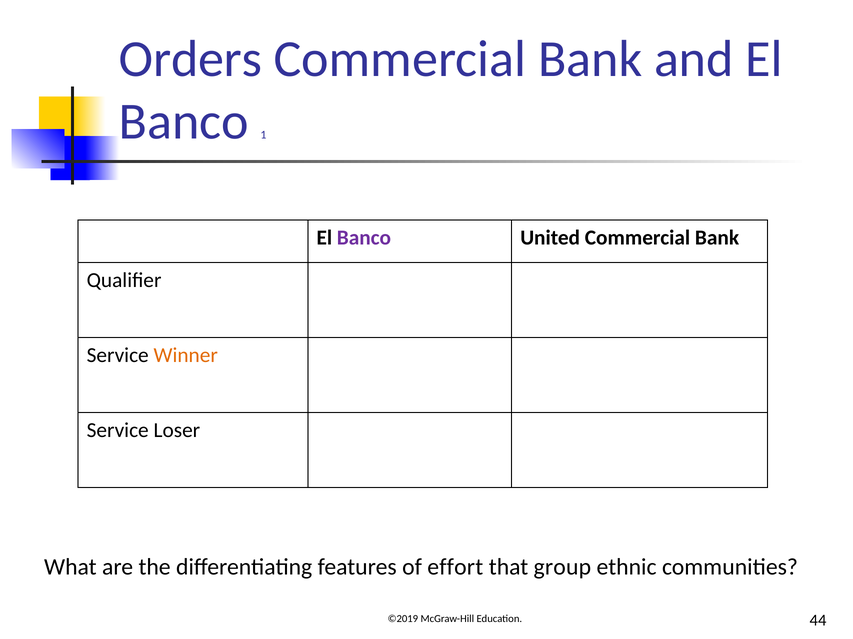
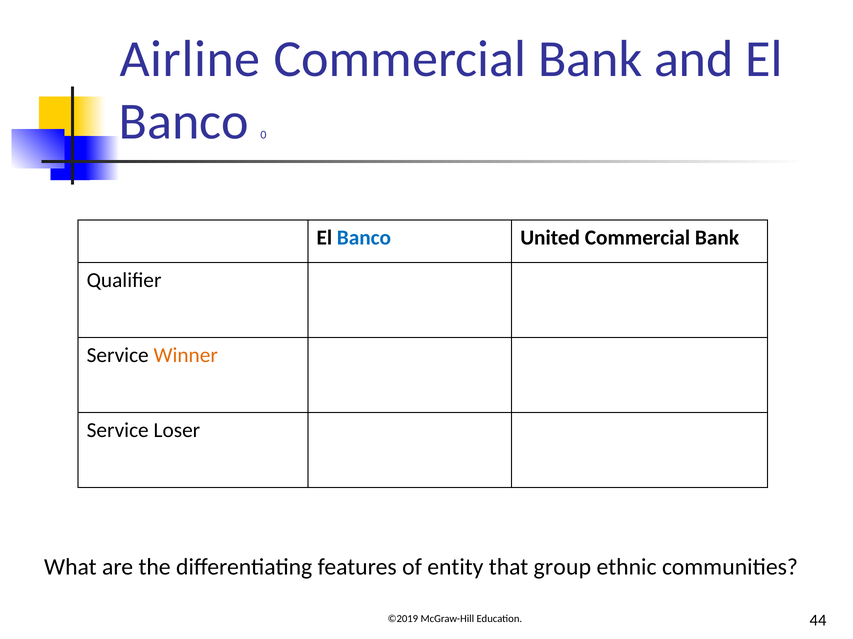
Orders: Orders -> Airline
1: 1 -> 0
Banco at (364, 238) colour: purple -> blue
effort: effort -> entity
